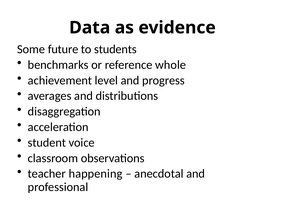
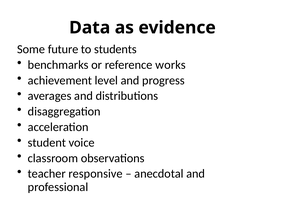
whole: whole -> works
happening: happening -> responsive
